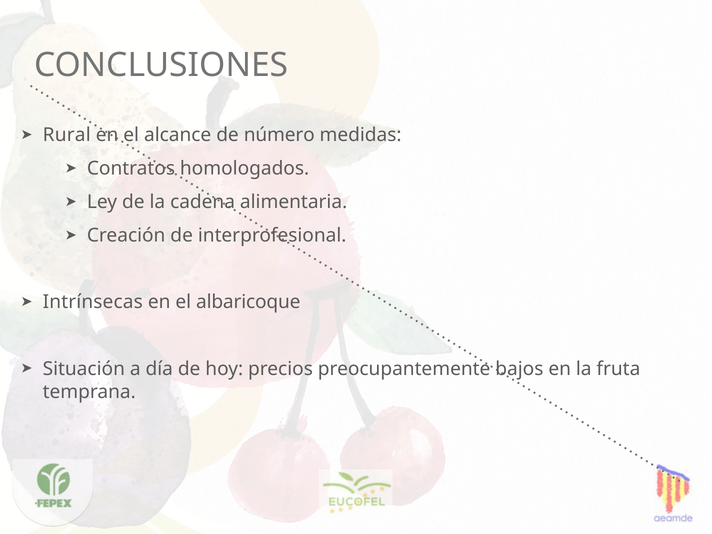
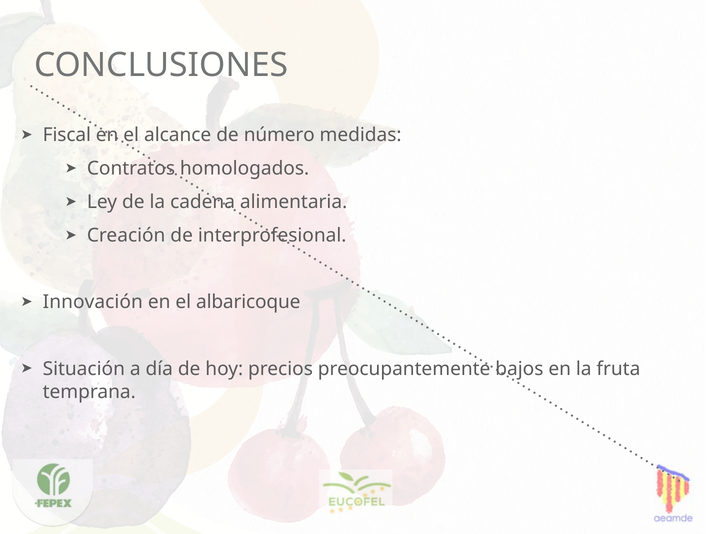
Rural: Rural -> Fiscal
Intrínsecas: Intrínsecas -> Innovación
